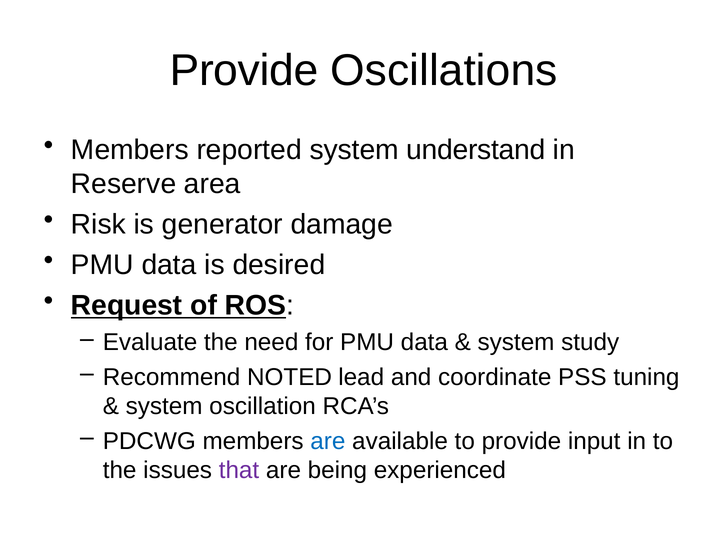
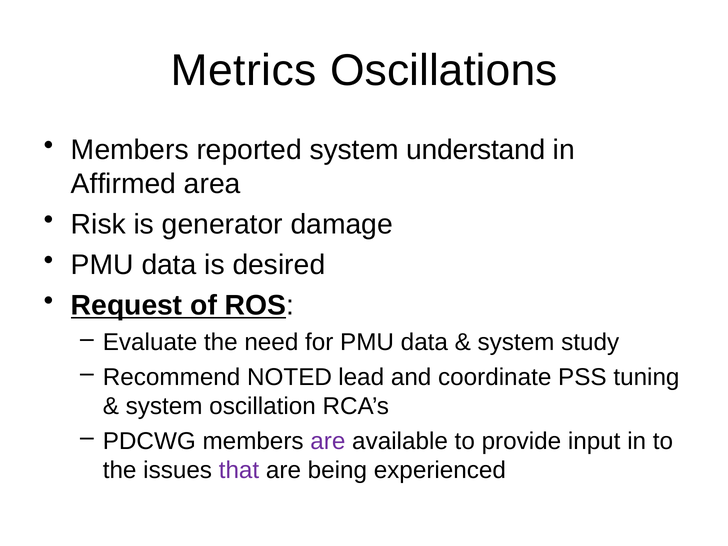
Provide at (244, 70): Provide -> Metrics
Reserve: Reserve -> Affirmed
are at (328, 441) colour: blue -> purple
